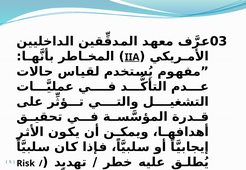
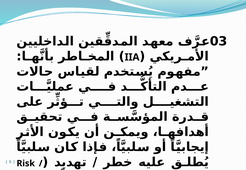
IIA underline: present -> none
